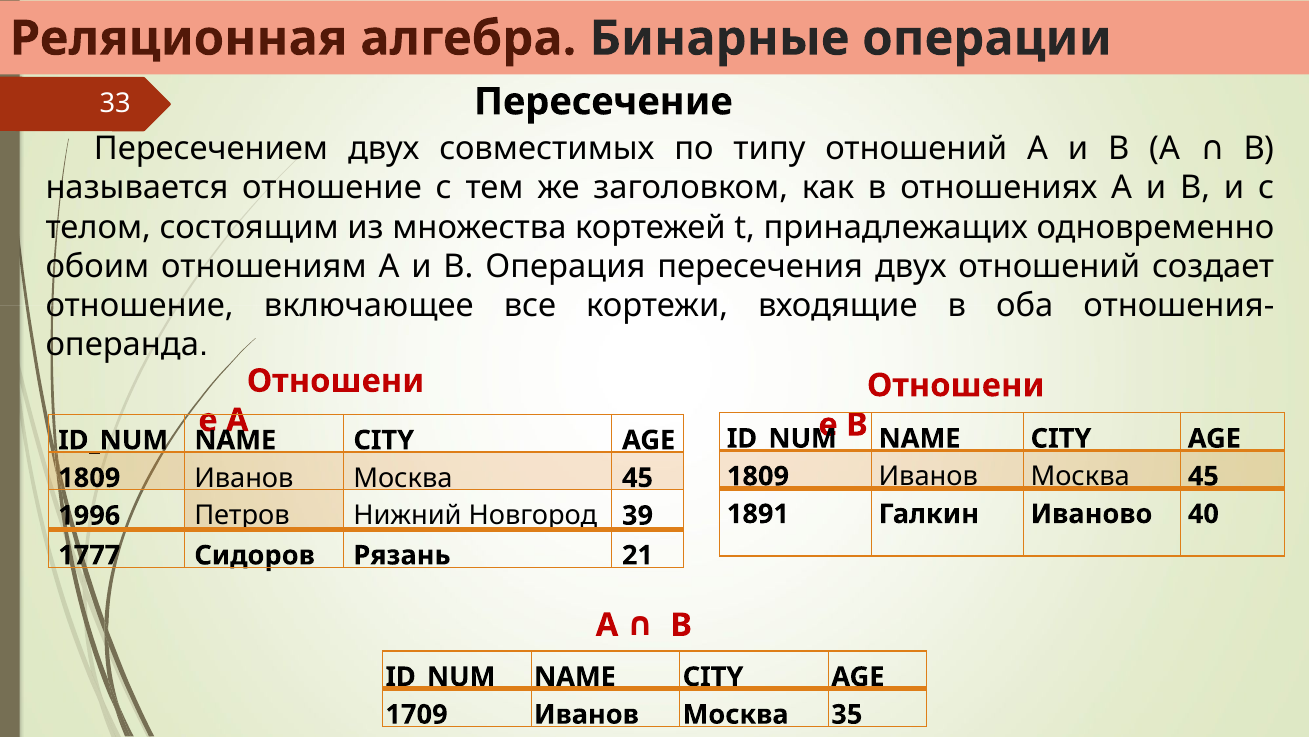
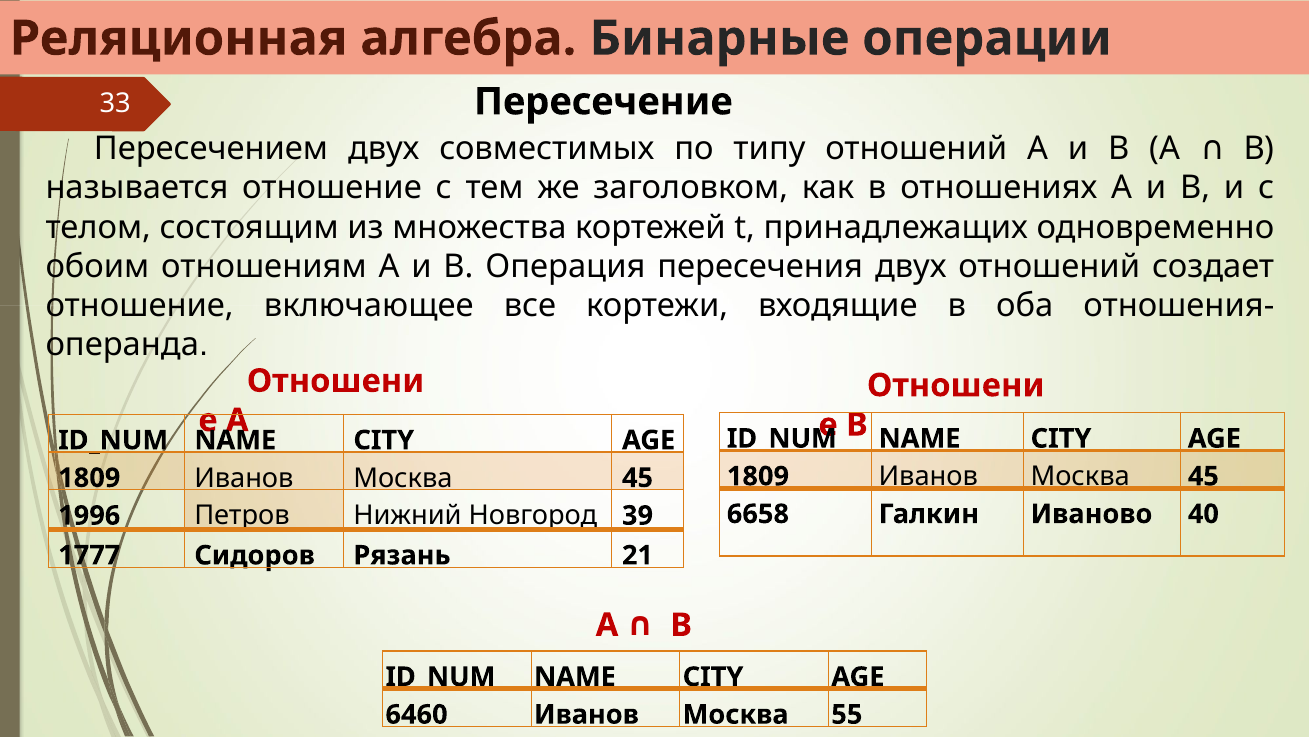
1891: 1891 -> 6658
1709: 1709 -> 6460
35: 35 -> 55
